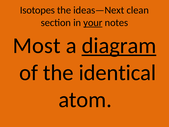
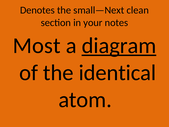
Isotopes: Isotopes -> Denotes
ideas—Next: ideas—Next -> small—Next
your underline: present -> none
